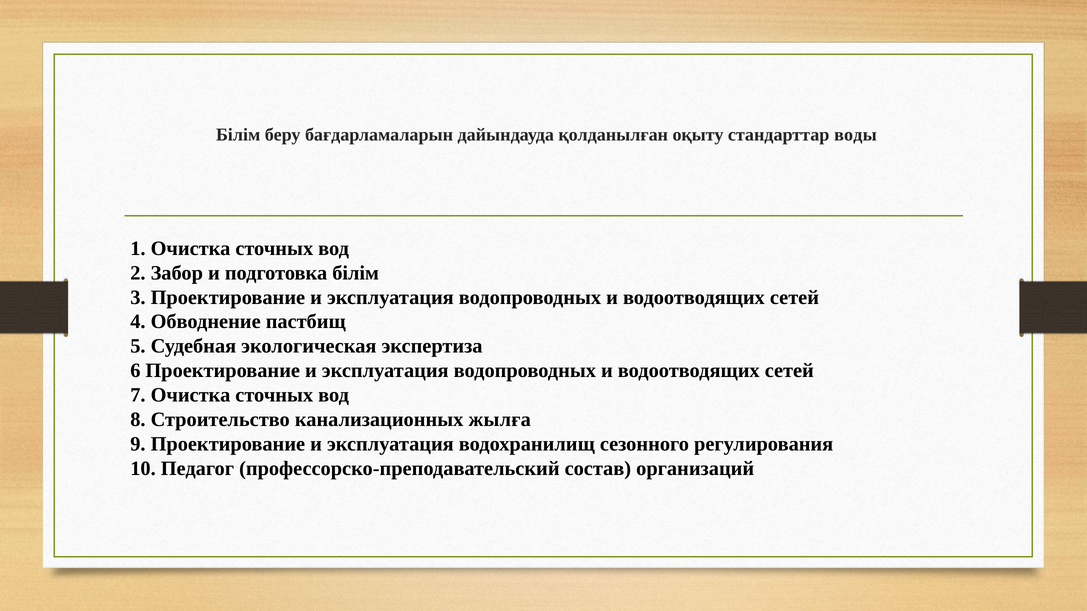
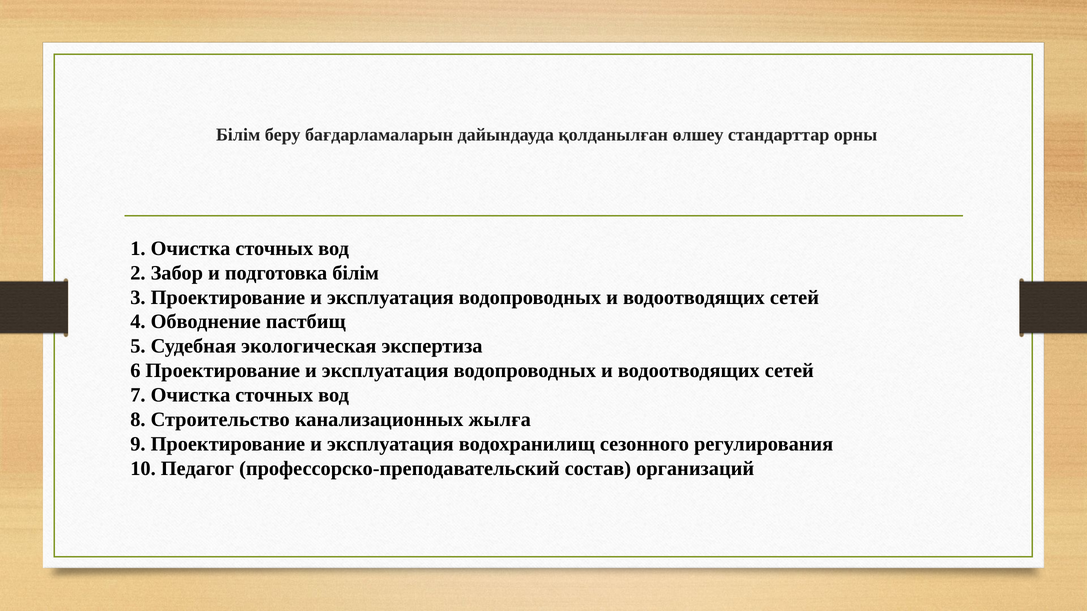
оқыту: оқыту -> өлшеу
воды: воды -> орны
